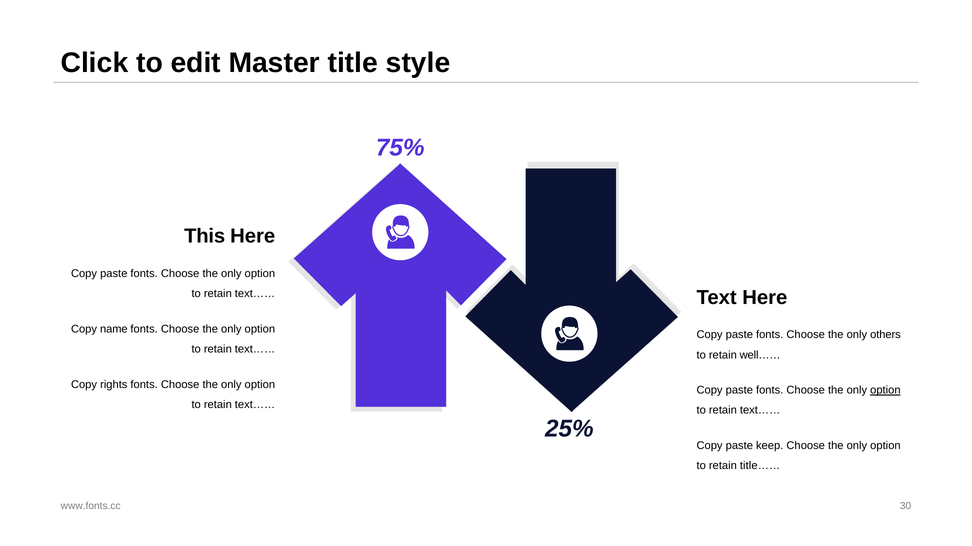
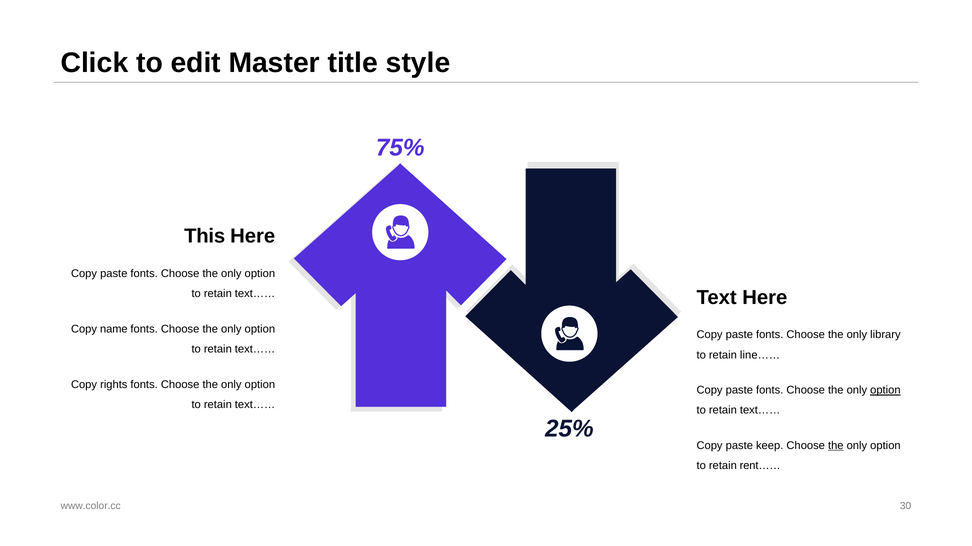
others: others -> library
well……: well…… -> line……
the at (836, 446) underline: none -> present
title……: title…… -> rent……
www.fonts.cc: www.fonts.cc -> www.color.cc
